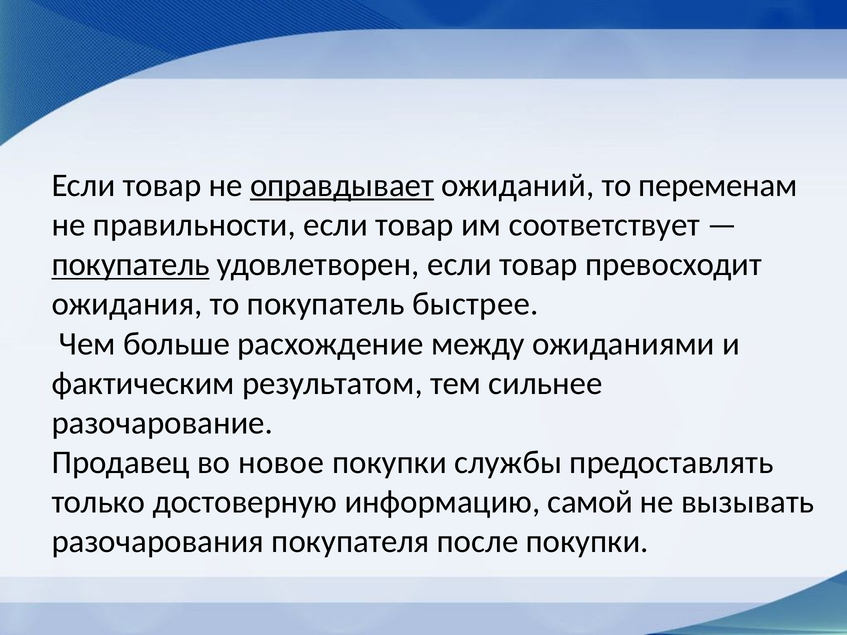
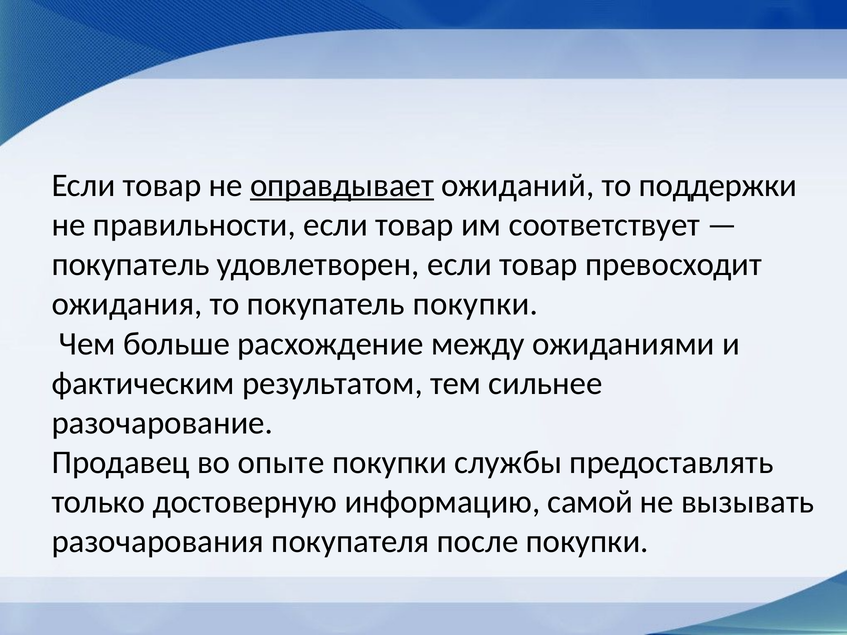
переменам: переменам -> поддержки
покупатель at (131, 265) underline: present -> none
покупатель быстрее: быстрее -> покупки
новое: новое -> опыте
